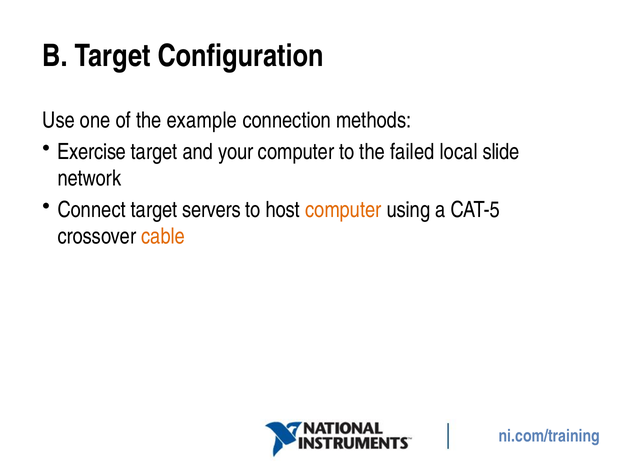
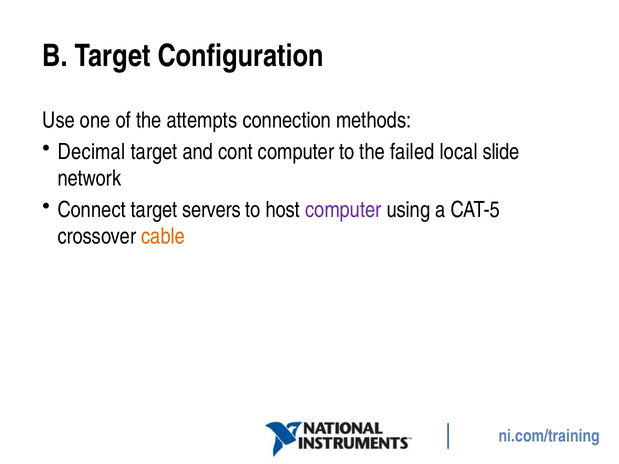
example: example -> attempts
Exercise: Exercise -> Decimal
your: your -> cont
computer at (343, 210) colour: orange -> purple
